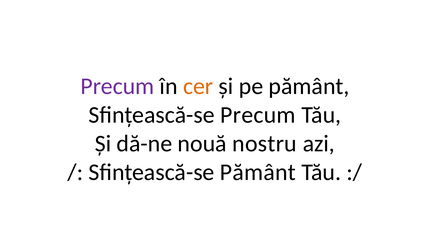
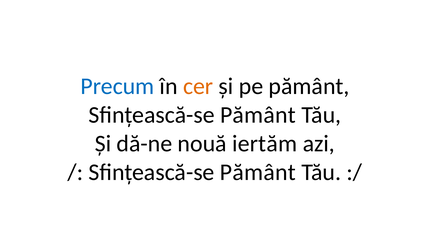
Precum at (117, 86) colour: purple -> blue
Precum at (258, 115): Precum -> Pământ
nostru: nostru -> iertăm
